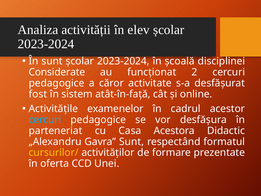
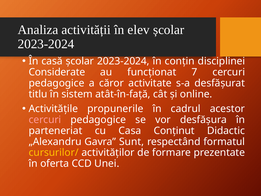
În sunt: sunt -> casă
școală: școală -> conțin
2: 2 -> 7
fost: fost -> titlu
examenelor: examenelor -> propunerile
cercuri at (45, 120) colour: light blue -> pink
Acestora: Acestora -> Conținut
